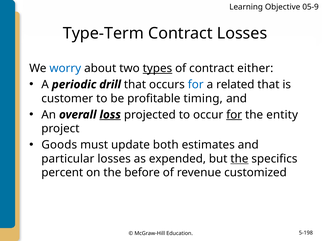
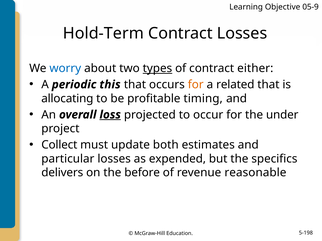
Type-Term: Type-Term -> Hold-Term
drill: drill -> this
for at (196, 85) colour: blue -> orange
customer: customer -> allocating
for at (234, 115) underline: present -> none
entity: entity -> under
Goods: Goods -> Collect
the at (239, 159) underline: present -> none
percent: percent -> delivers
customized: customized -> reasonable
